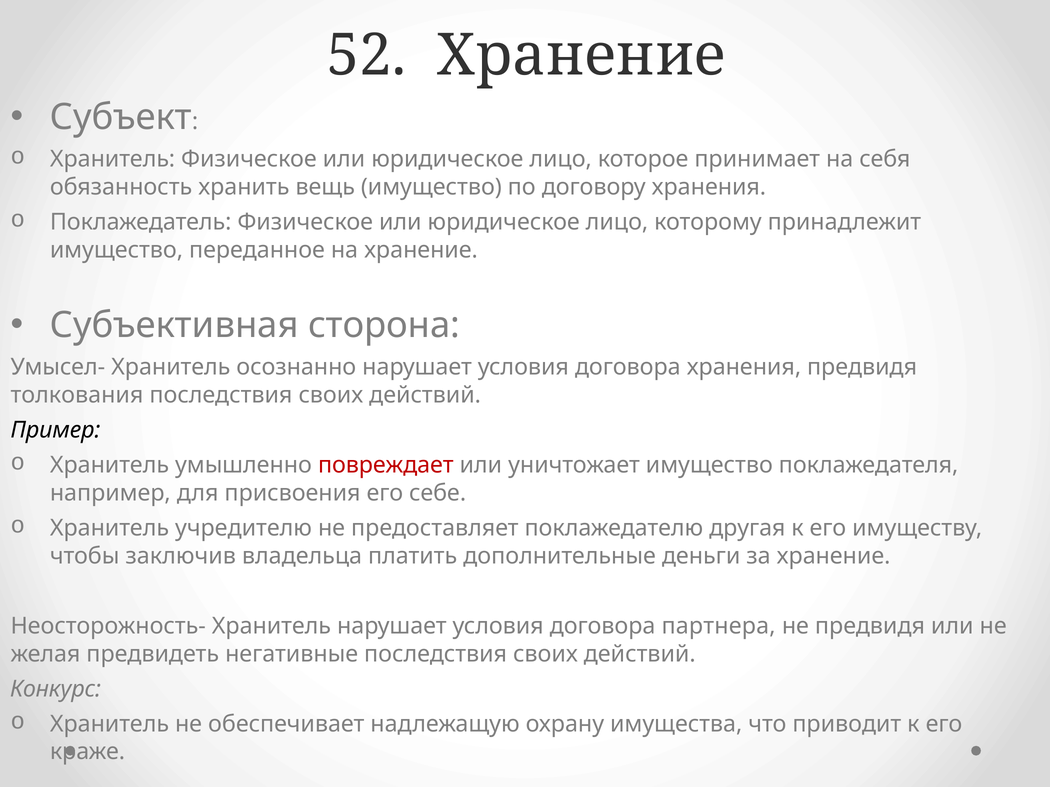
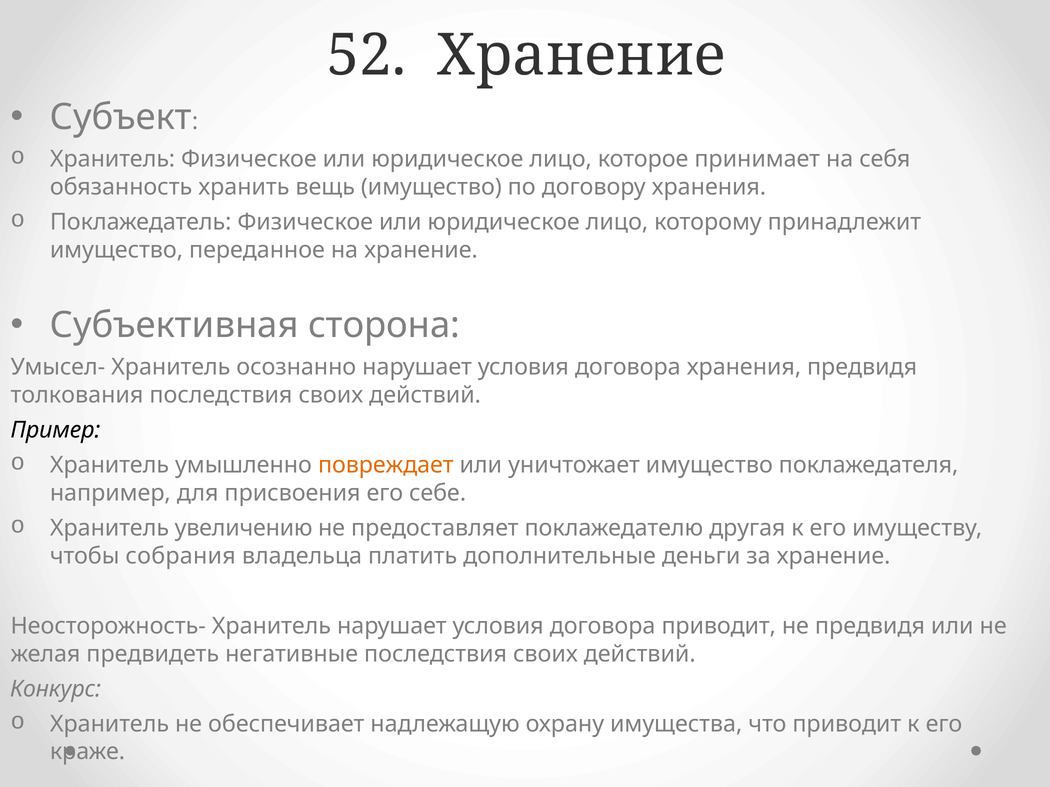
повреждает colour: red -> orange
учредителю: учредителю -> увеличению
заключив: заключив -> собрания
договора партнера: партнера -> приводит
